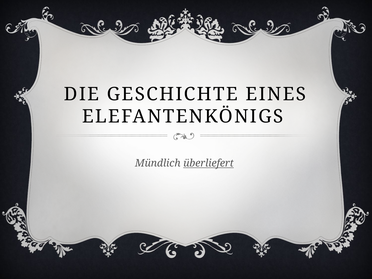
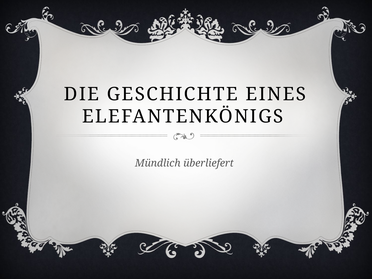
überliefert underline: present -> none
